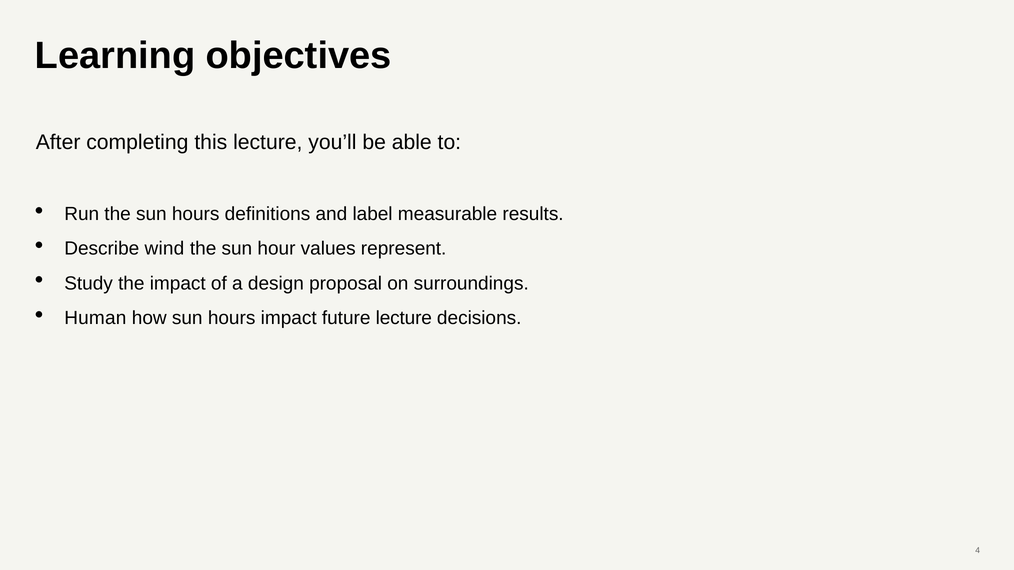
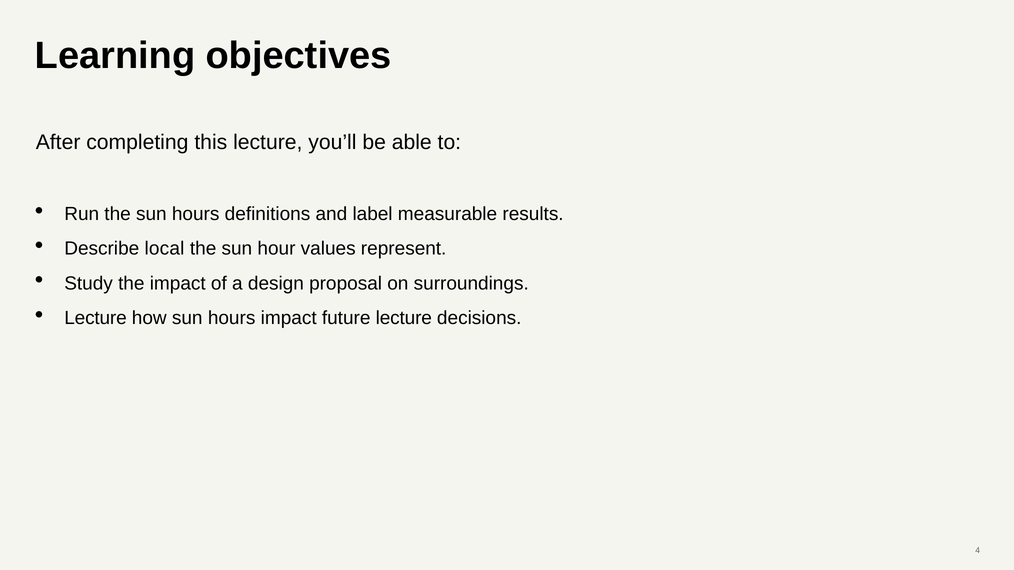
wind: wind -> local
Human at (95, 318): Human -> Lecture
